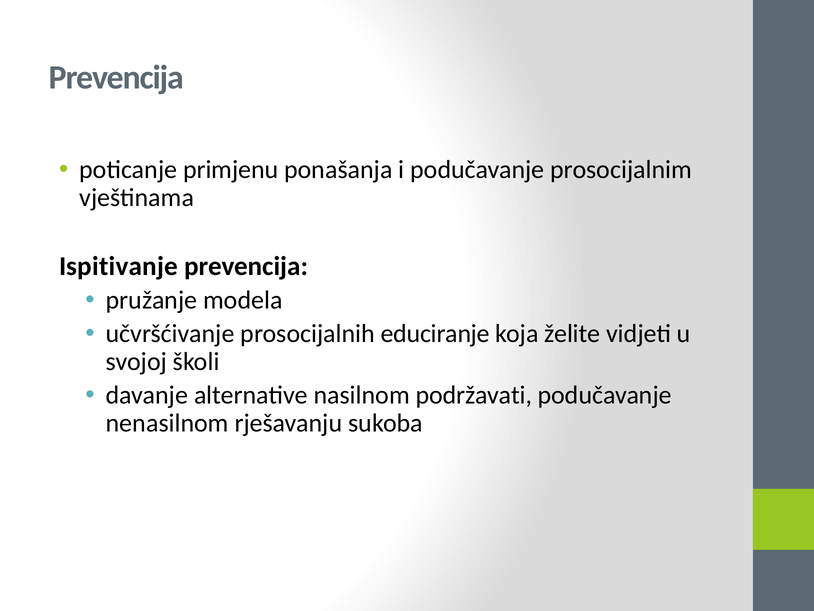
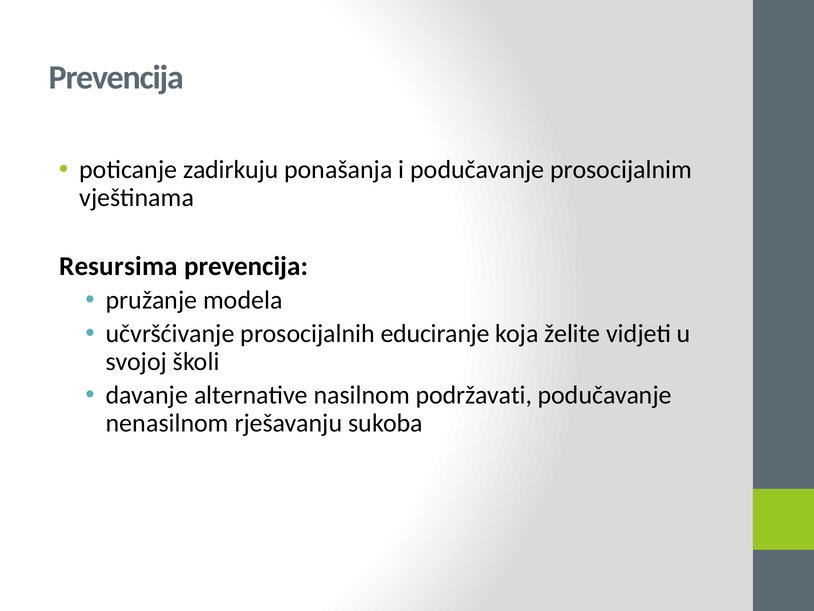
primjenu: primjenu -> zadirkuju
Ispitivanje: Ispitivanje -> Resursima
